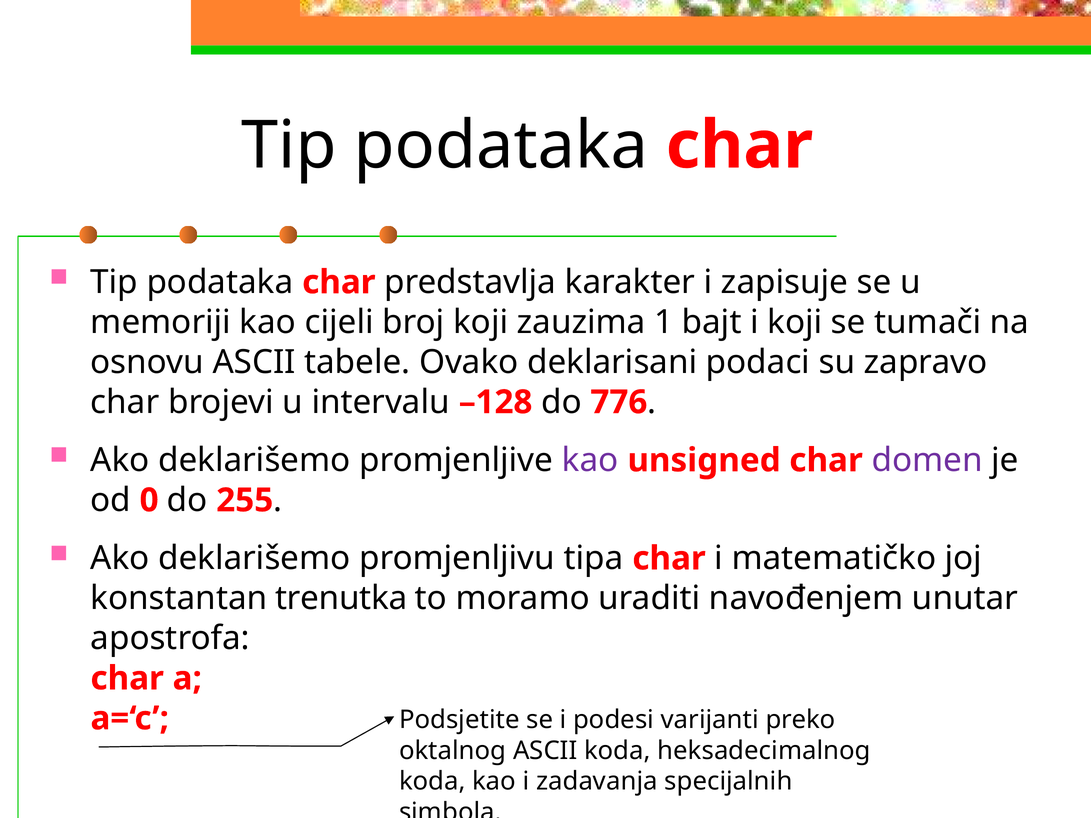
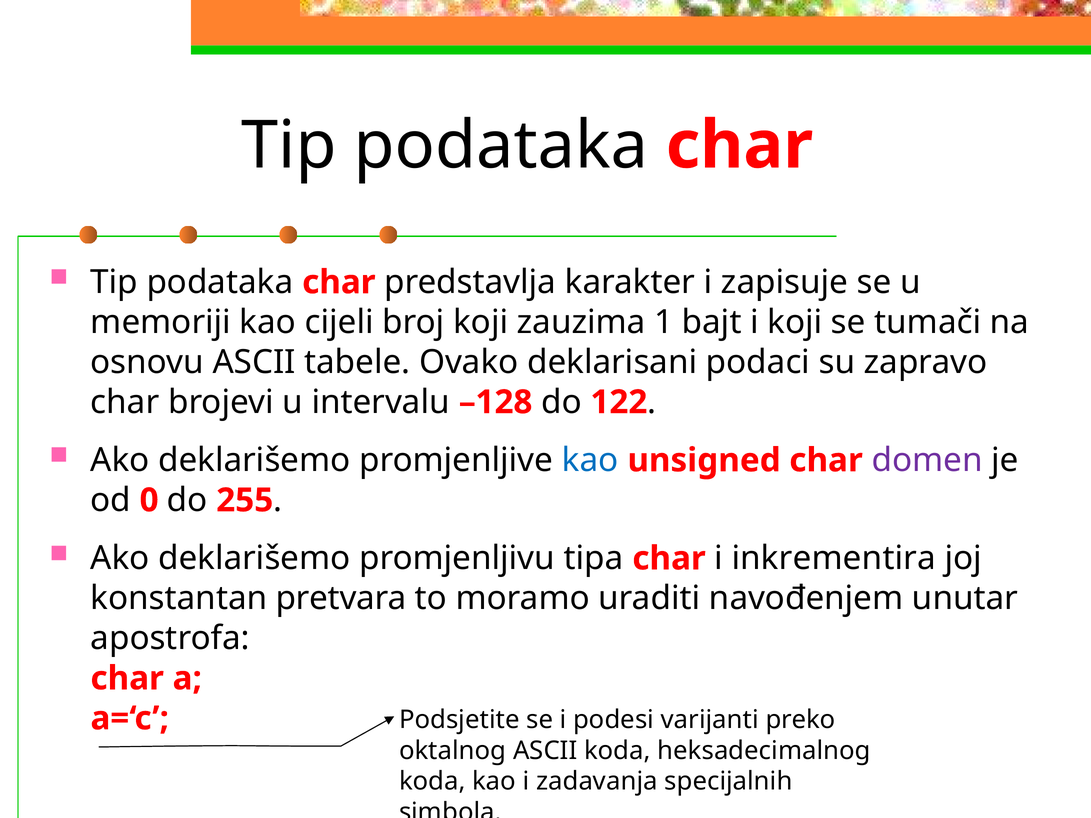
776: 776 -> 122
kao at (590, 460) colour: purple -> blue
matematičko: matematičko -> inkrementira
trenutka: trenutka -> pretvara
